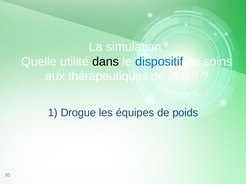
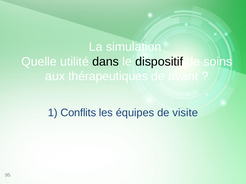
dispositif colour: blue -> black
Drogue: Drogue -> Conflits
poids: poids -> visite
